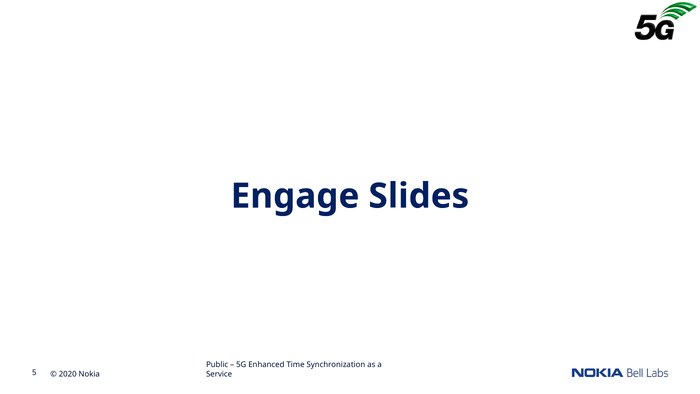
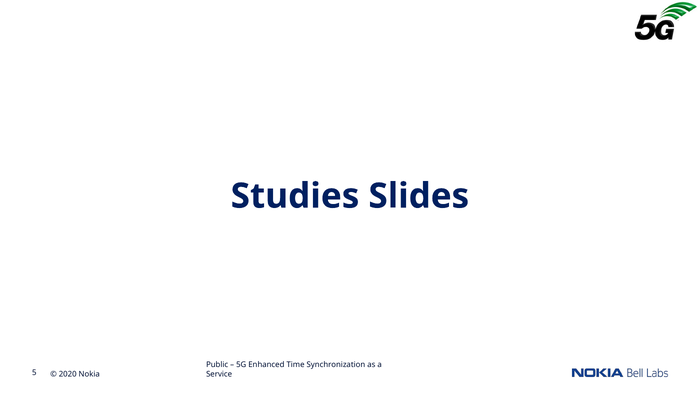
Engage: Engage -> Studies
